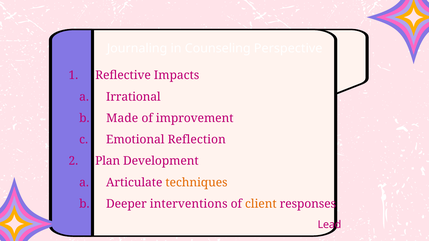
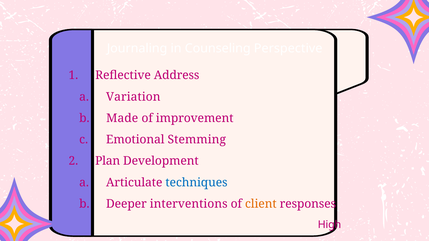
Impacts: Impacts -> Address
Irrational: Irrational -> Variation
Reflection: Reflection -> Stemming
techniques colour: orange -> blue
Lead: Lead -> High
